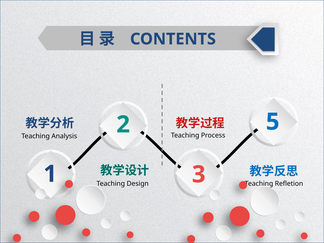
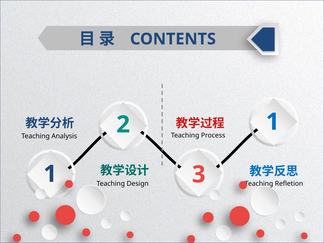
2 5: 5 -> 1
